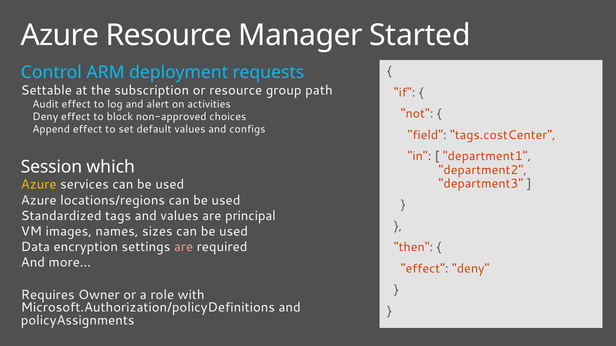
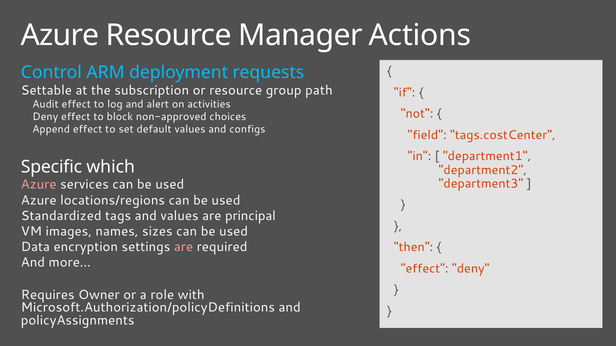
Started: Started -> Actions
Session: Session -> Specific
Azure at (39, 185) colour: yellow -> pink
